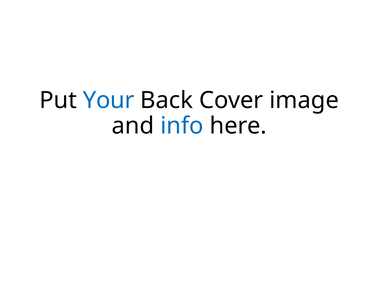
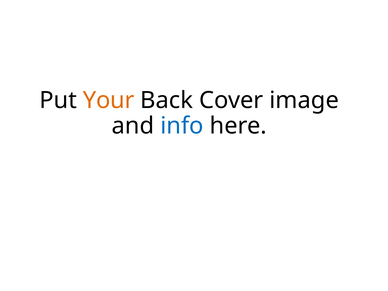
Your colour: blue -> orange
